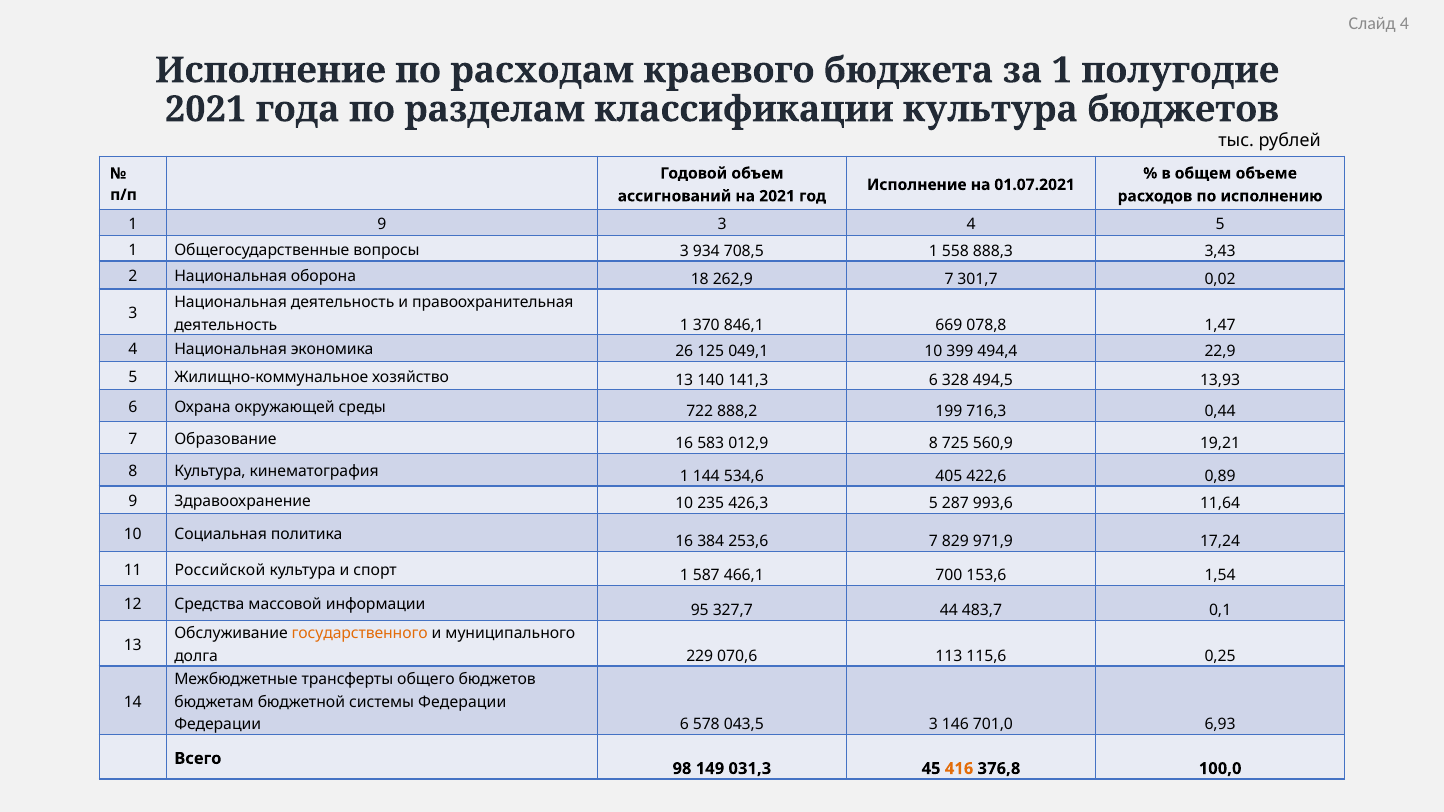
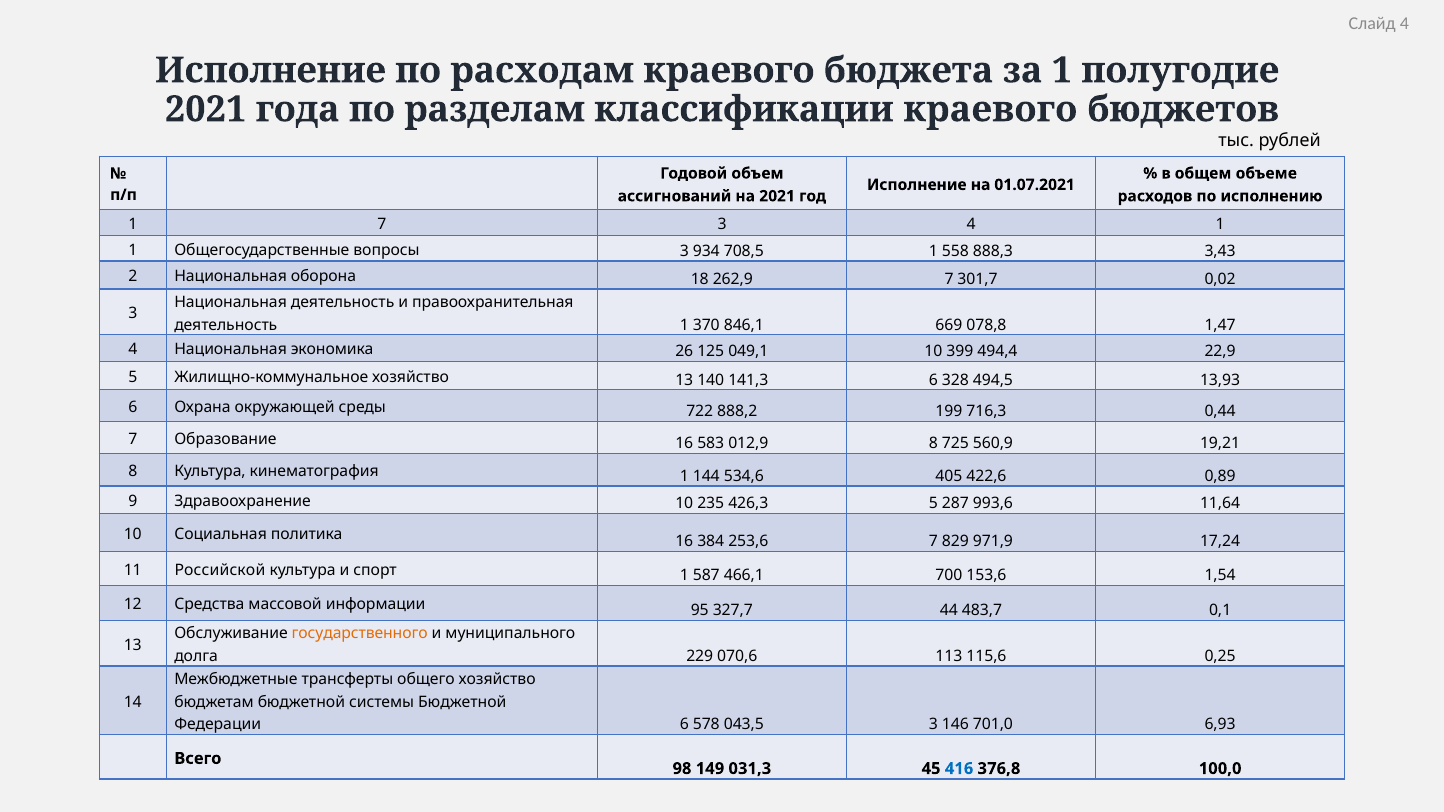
классификации культура: культура -> краевого
1 9: 9 -> 7
4 5: 5 -> 1
общего бюджетов: бюджетов -> хозяйство
системы Федерации: Федерации -> Бюджетной
416 colour: orange -> blue
